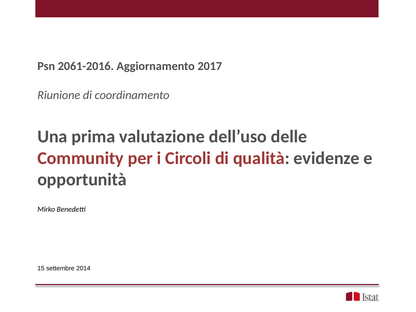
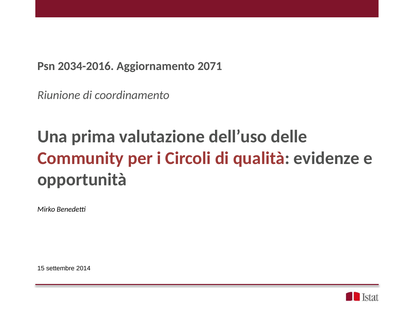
2061-2016: 2061-2016 -> 2034-2016
2017: 2017 -> 2071
